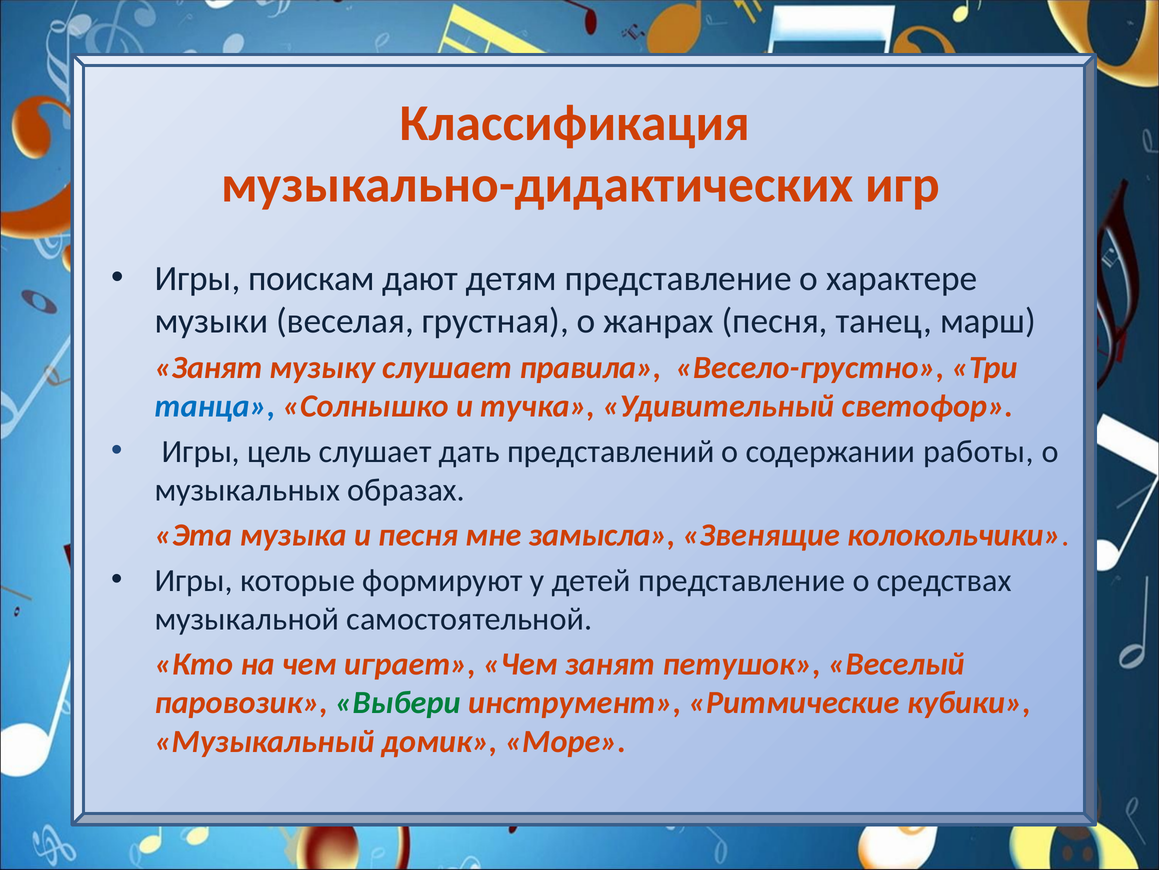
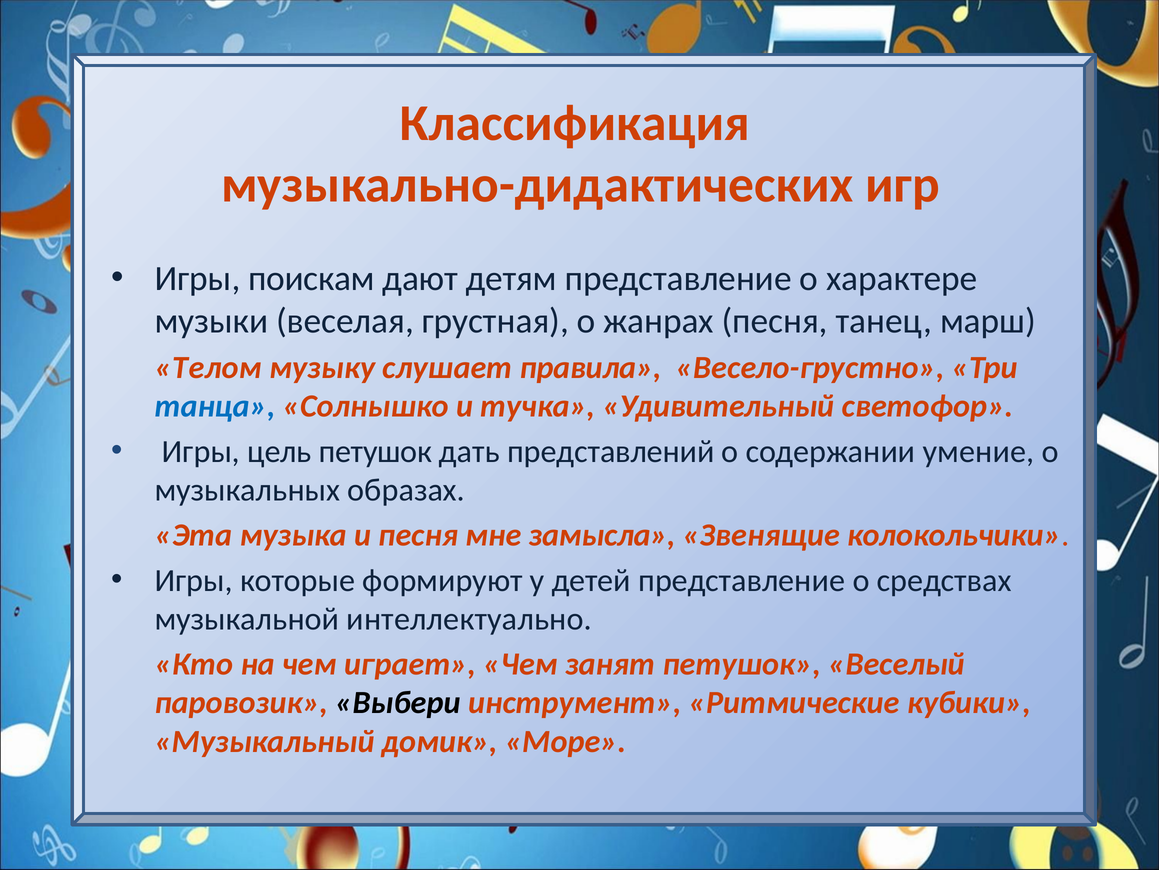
Занят at (209, 367): Занят -> Телом
цель слушает: слушает -> петушок
работы: работы -> умение
самостоятельной: самостоятельной -> интеллектуально
Выбери colour: green -> black
